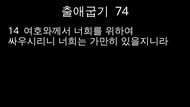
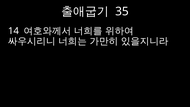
74: 74 -> 35
